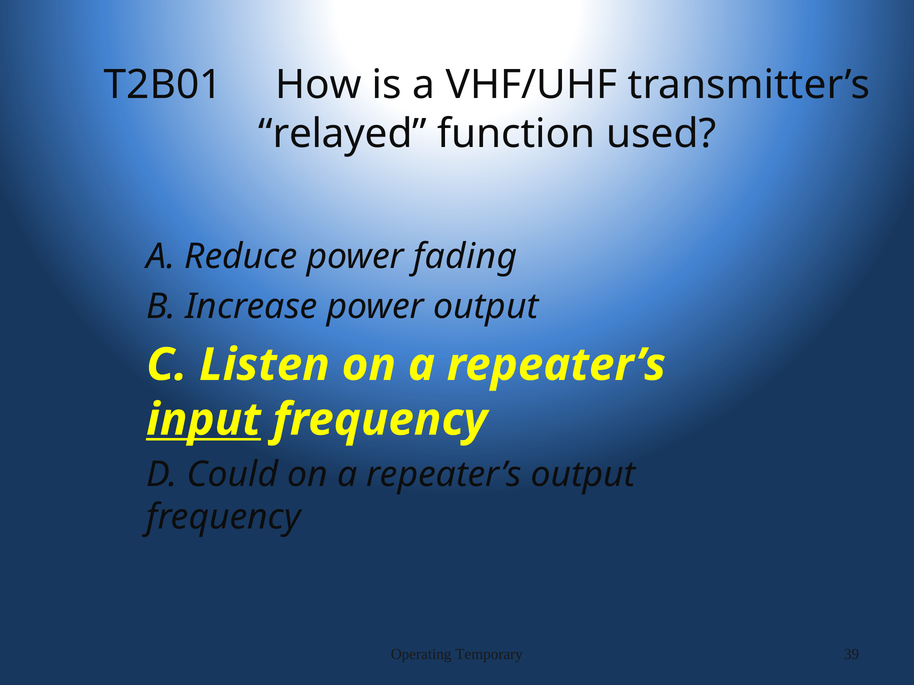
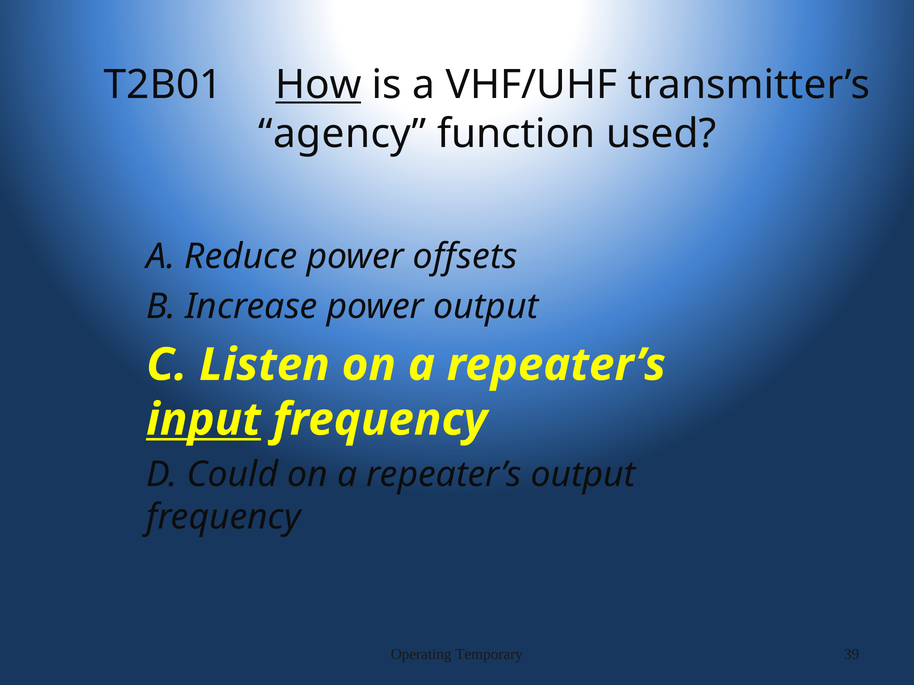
How underline: none -> present
relayed: relayed -> agency
fading: fading -> offsets
